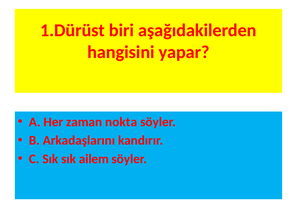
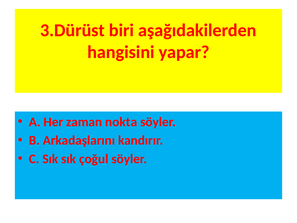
1.Dürüst: 1.Dürüst -> 3.Dürüst
ailem: ailem -> çoğul
